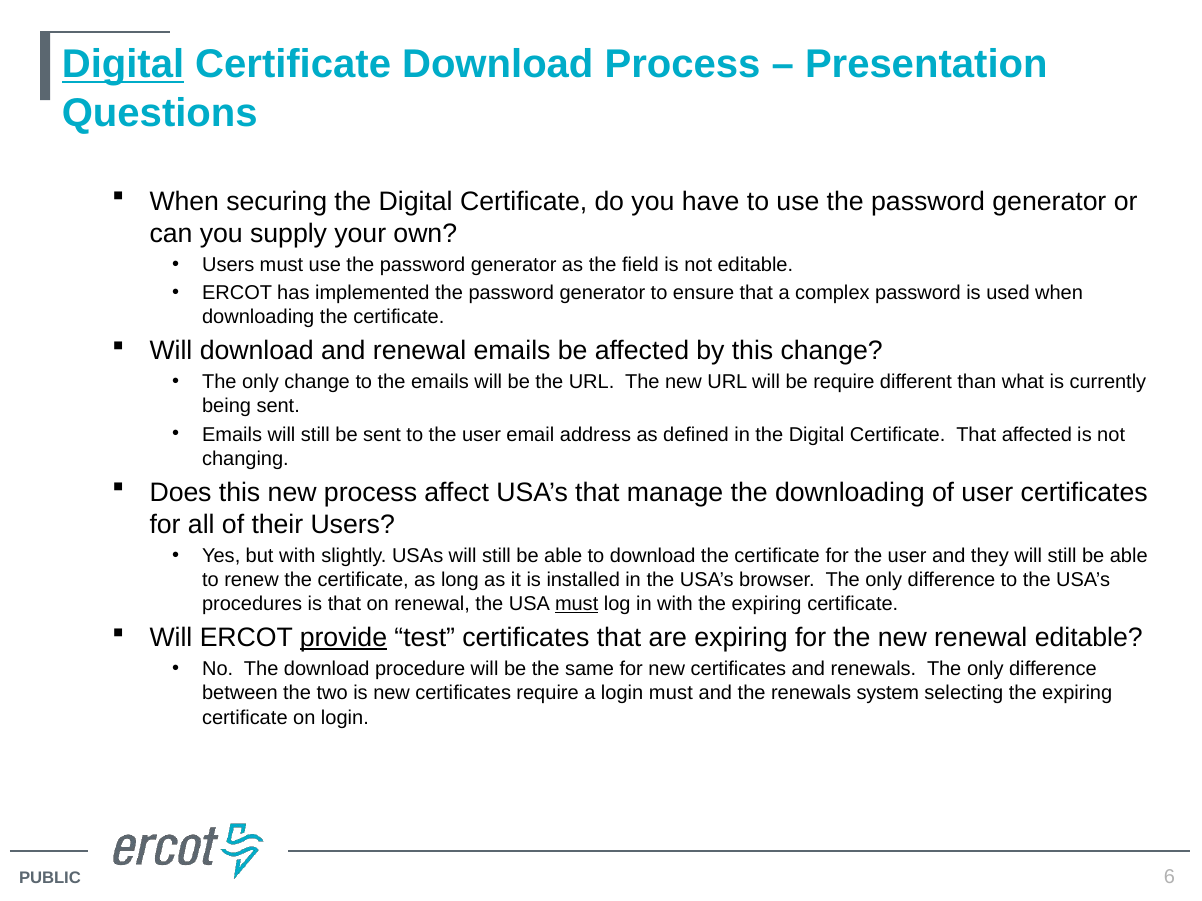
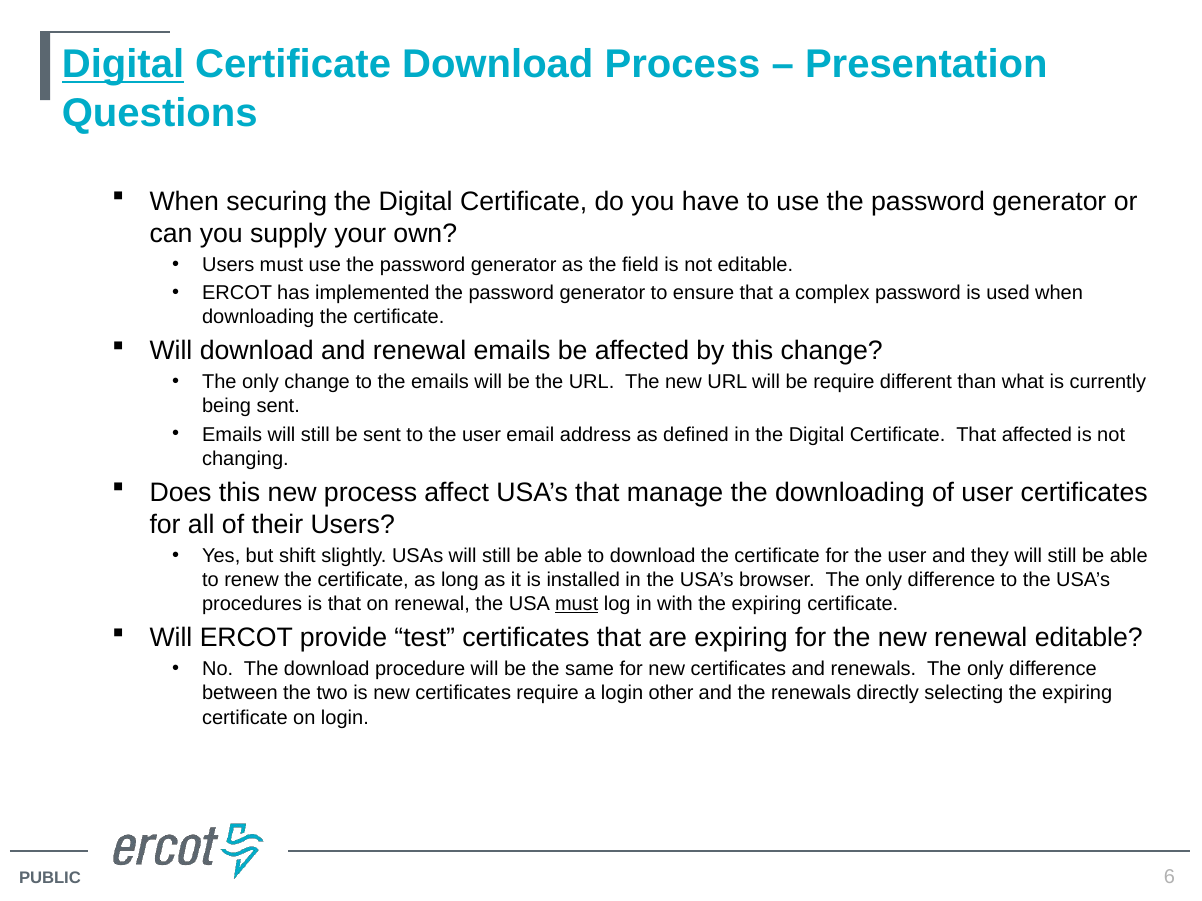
but with: with -> shift
provide underline: present -> none
login must: must -> other
system: system -> directly
